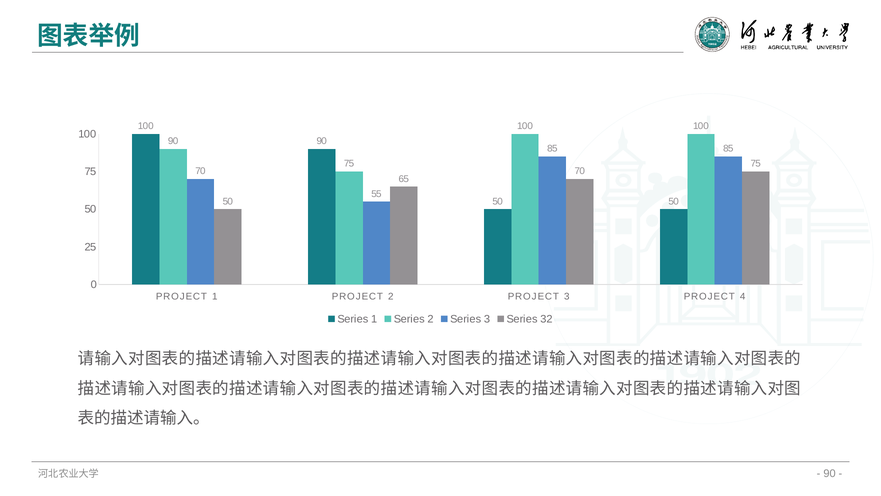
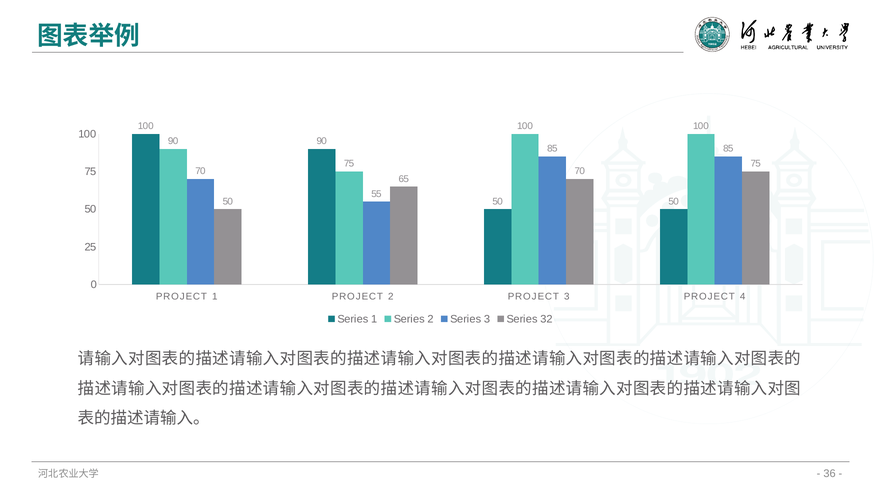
90 at (830, 473): 90 -> 36
